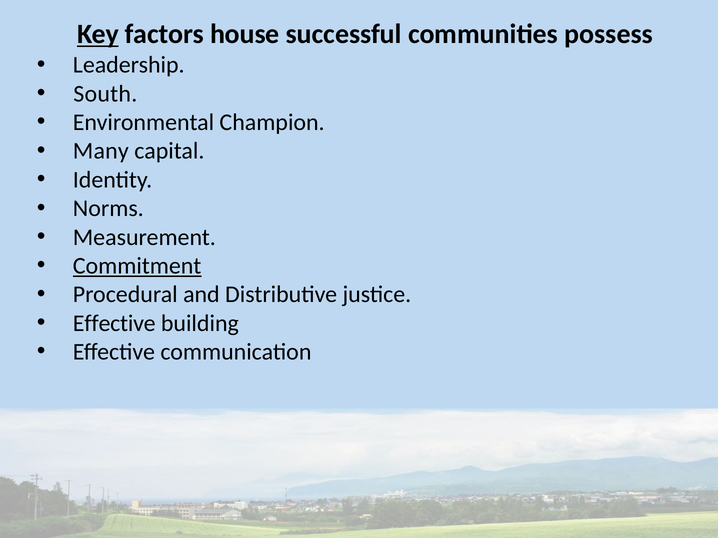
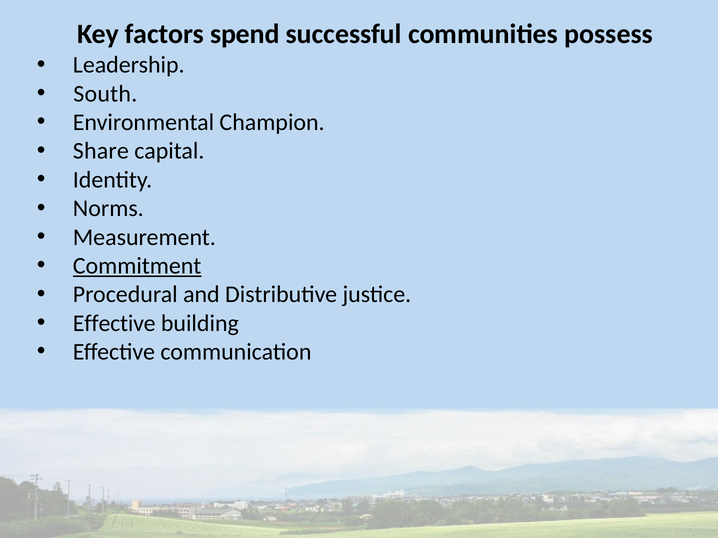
Key underline: present -> none
house: house -> spend
Many: Many -> Share
